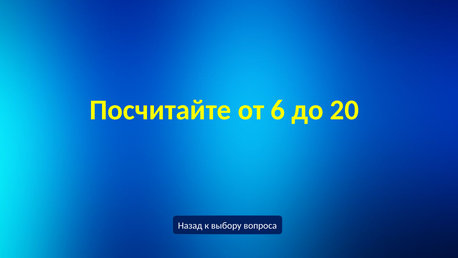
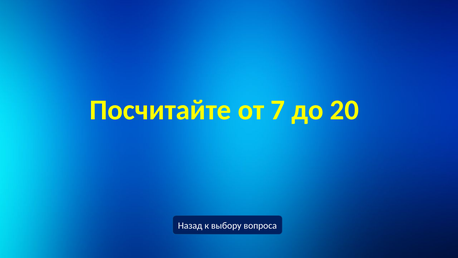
6: 6 -> 7
